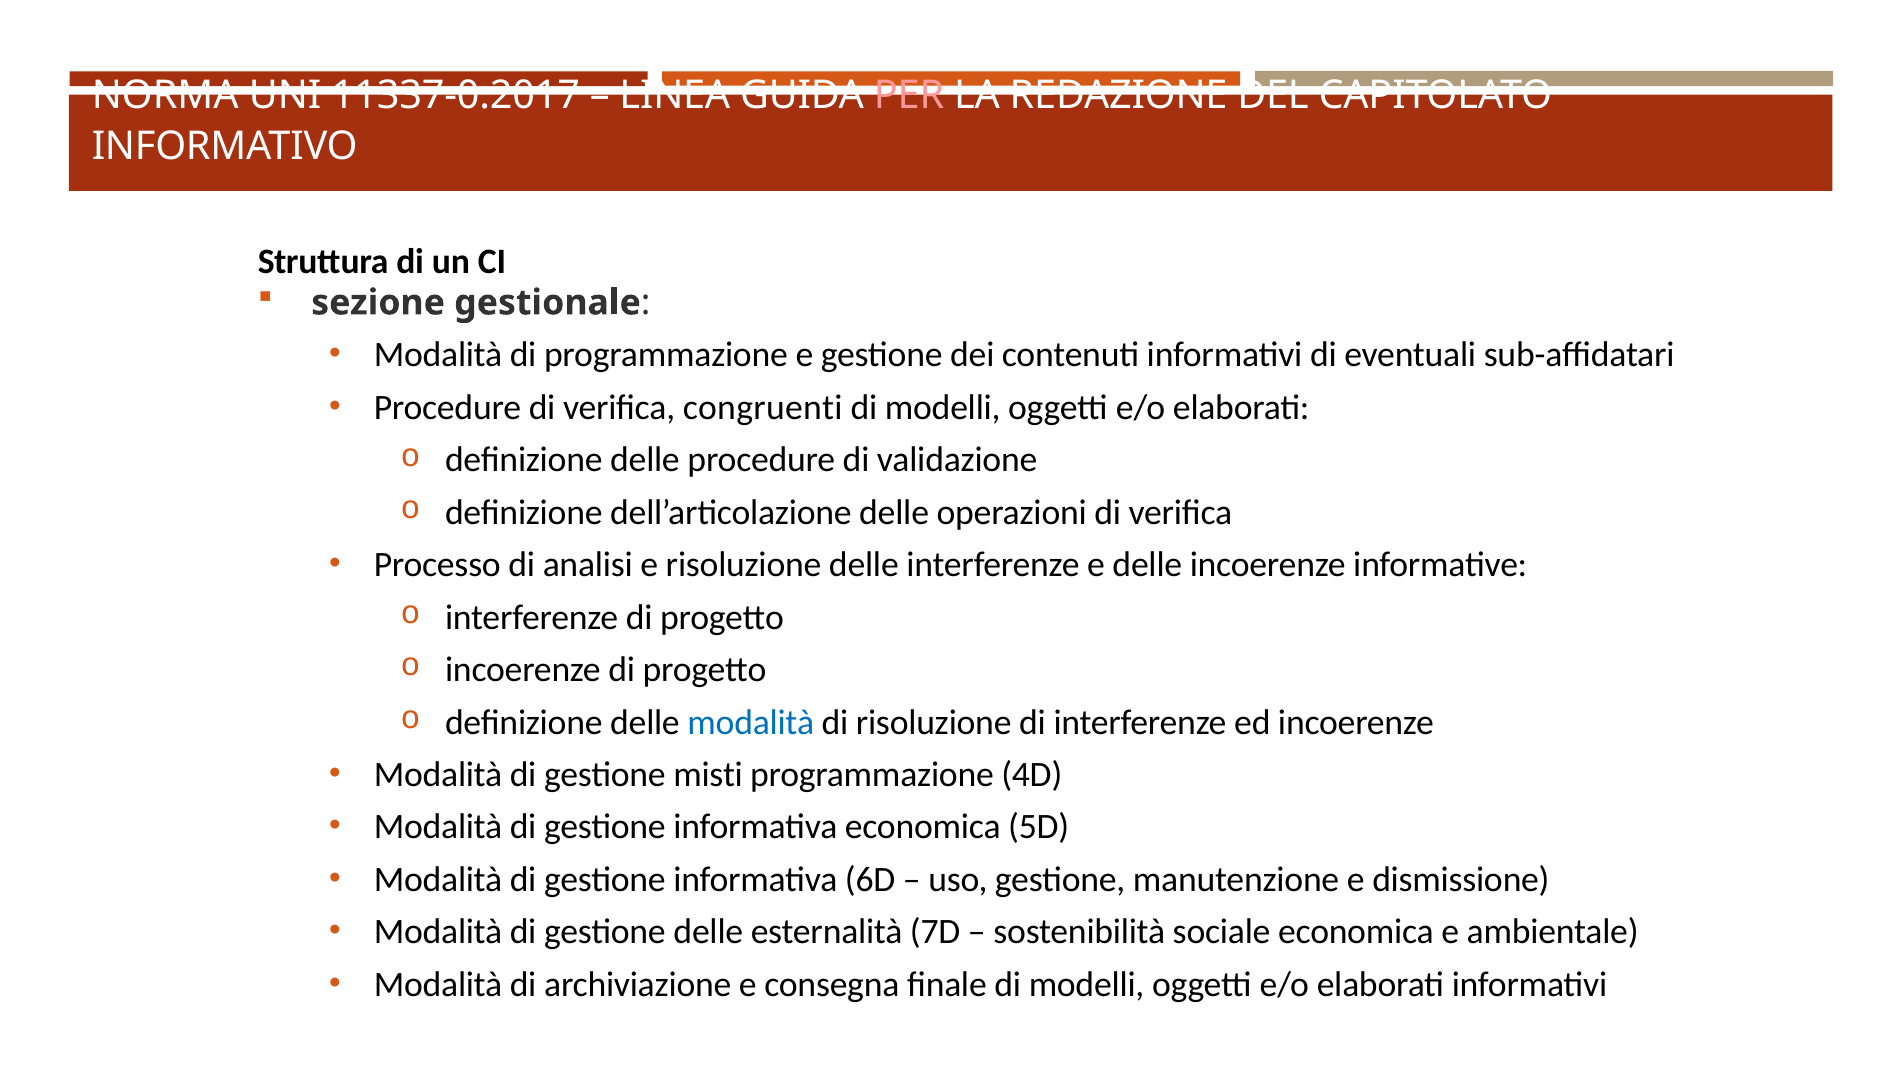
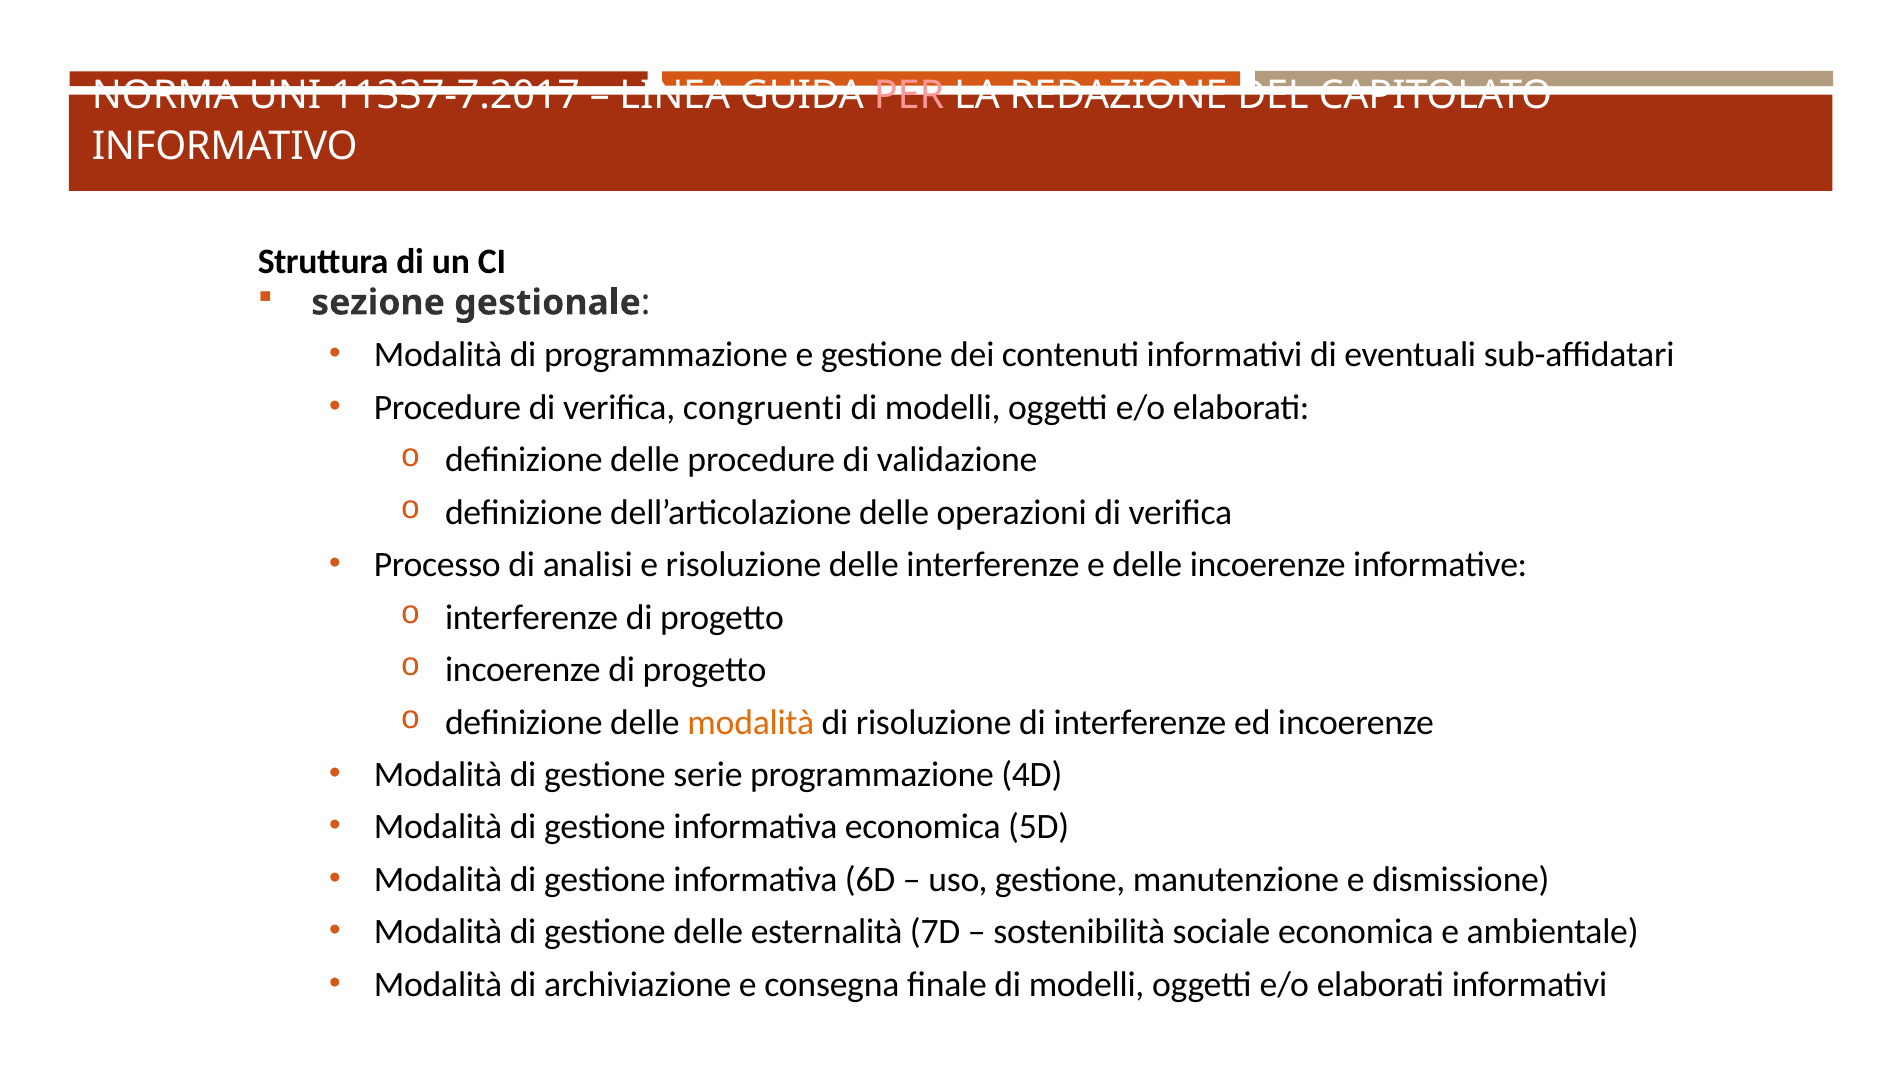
11337-0:2017: 11337-0:2017 -> 11337-7:2017
modalità at (751, 722) colour: blue -> orange
misti: misti -> serie
